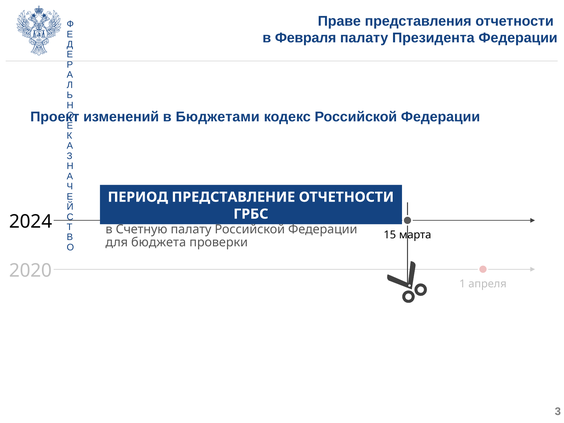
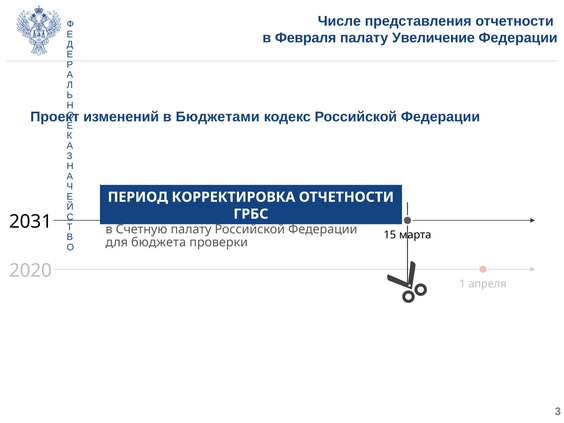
Праве: Праве -> Числе
Президента: Президента -> Увеличение
ПРЕДСТАВЛЕНИЕ: ПРЕДСТАВЛЕНИЕ -> КОРРЕКТИРОВКА
2024: 2024 -> 2031
